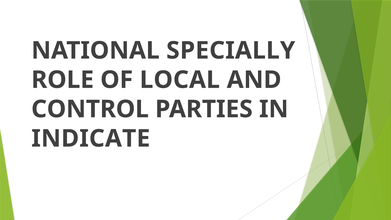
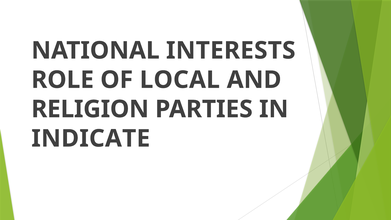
SPECIALLY: SPECIALLY -> INTERESTS
CONTROL: CONTROL -> RELIGION
